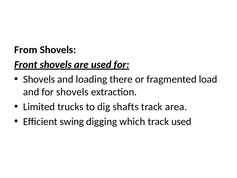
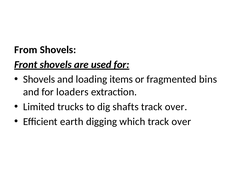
there: there -> items
load: load -> bins
for shovels: shovels -> loaders
area at (176, 107): area -> over
swing: swing -> earth
used at (181, 121): used -> over
